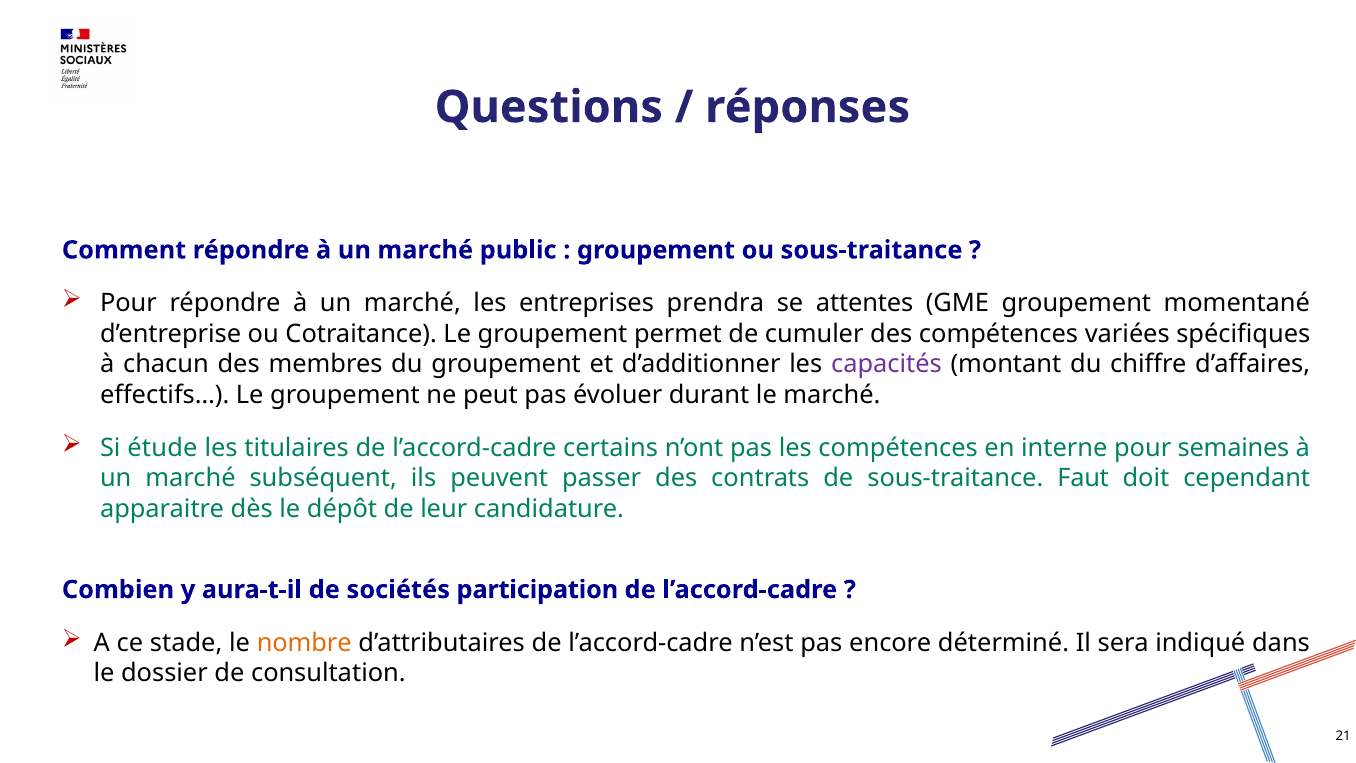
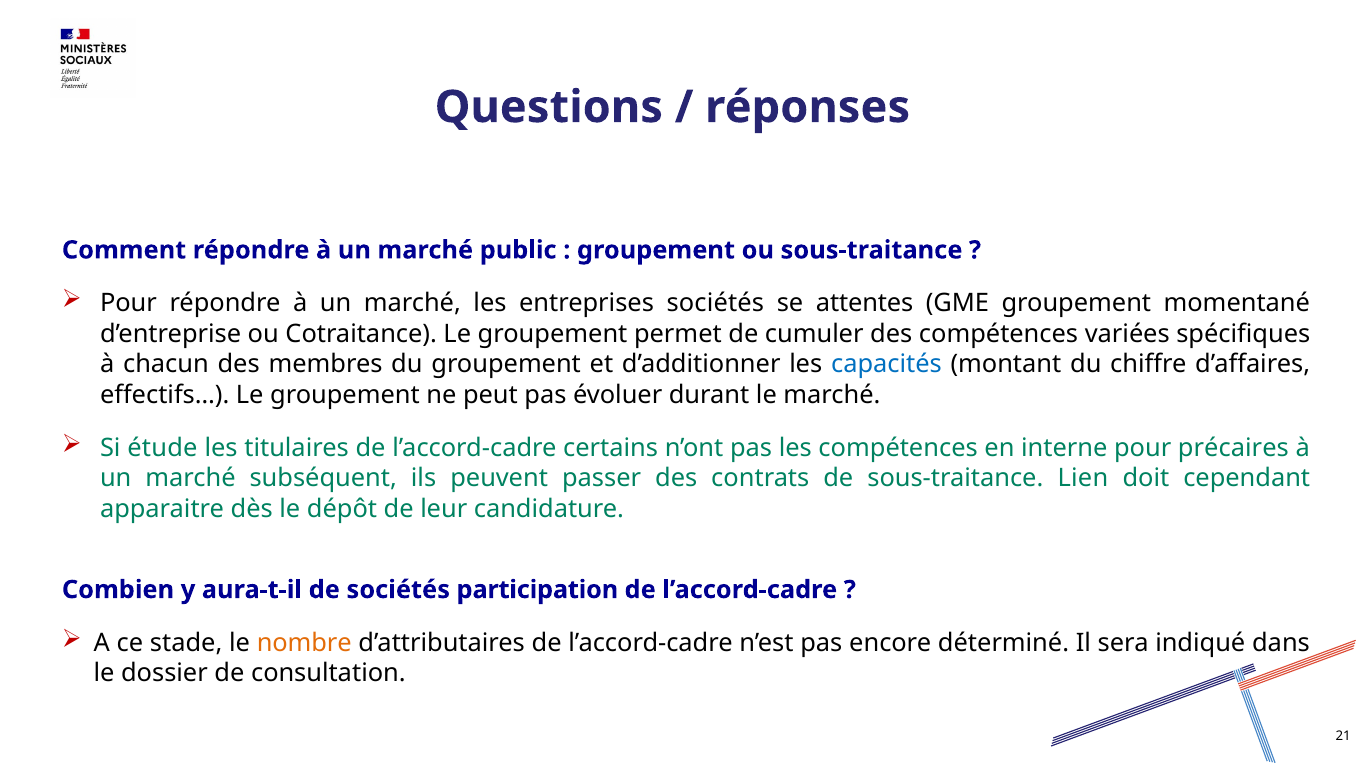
entreprises prendra: prendra -> sociétés
capacités colour: purple -> blue
semaines: semaines -> précaires
Faut: Faut -> Lien
